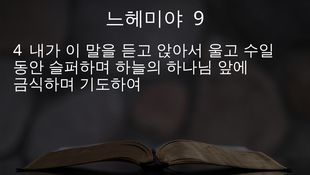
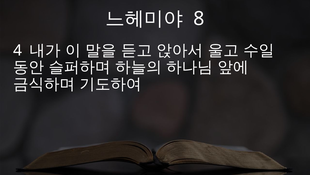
9: 9 -> 8
